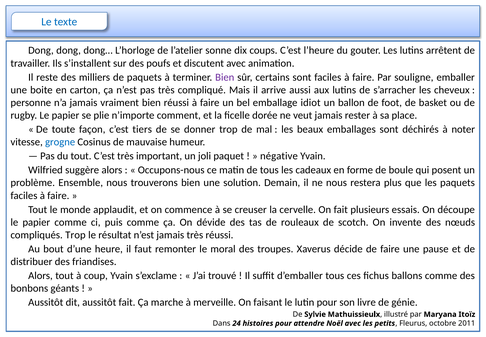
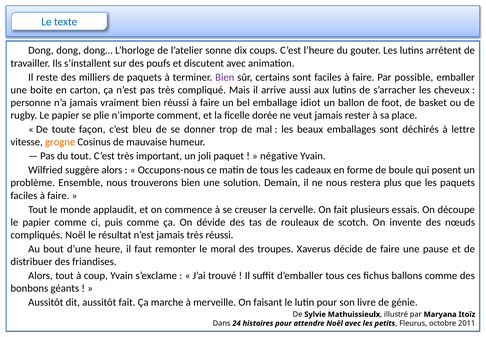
souligne: souligne -> possible
tiers: tiers -> bleu
noter: noter -> lettre
grogne colour: blue -> orange
compliqués Trop: Trop -> Noël
